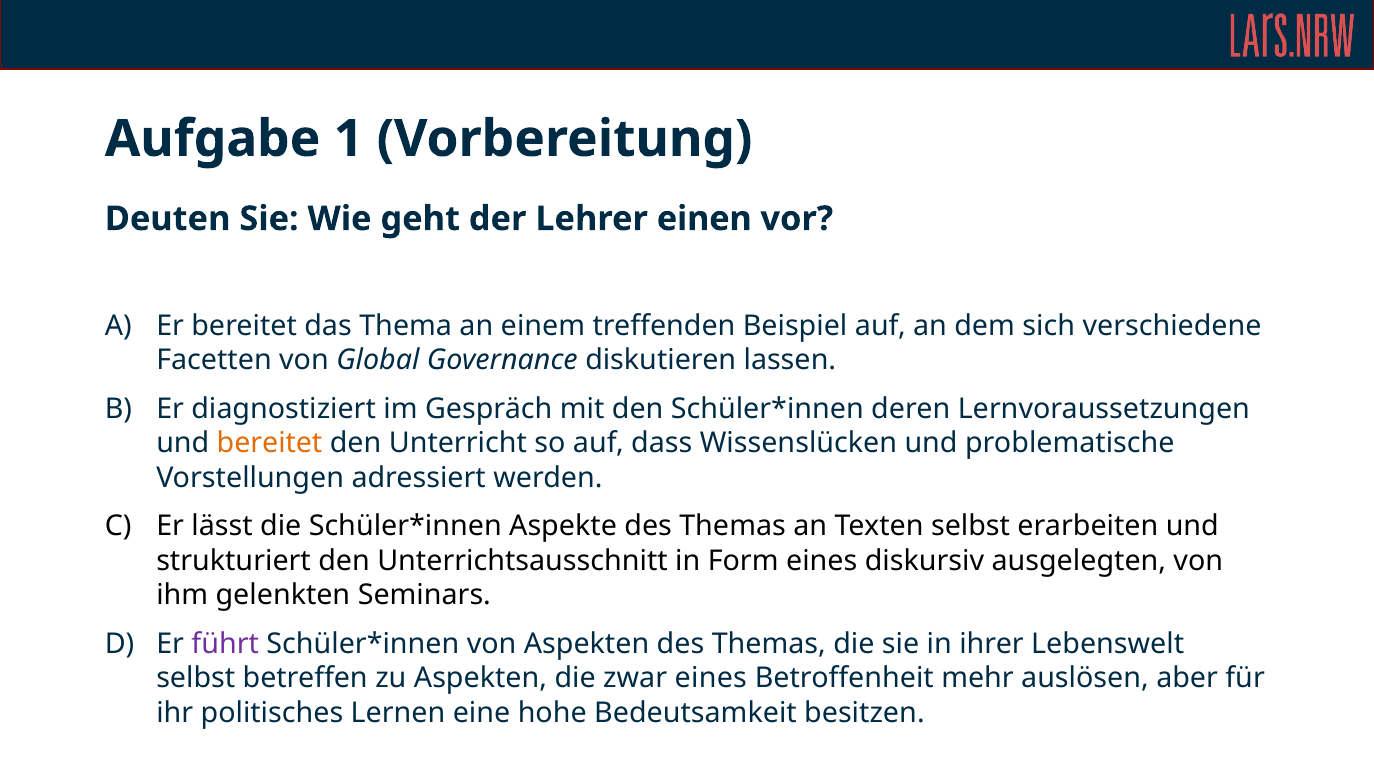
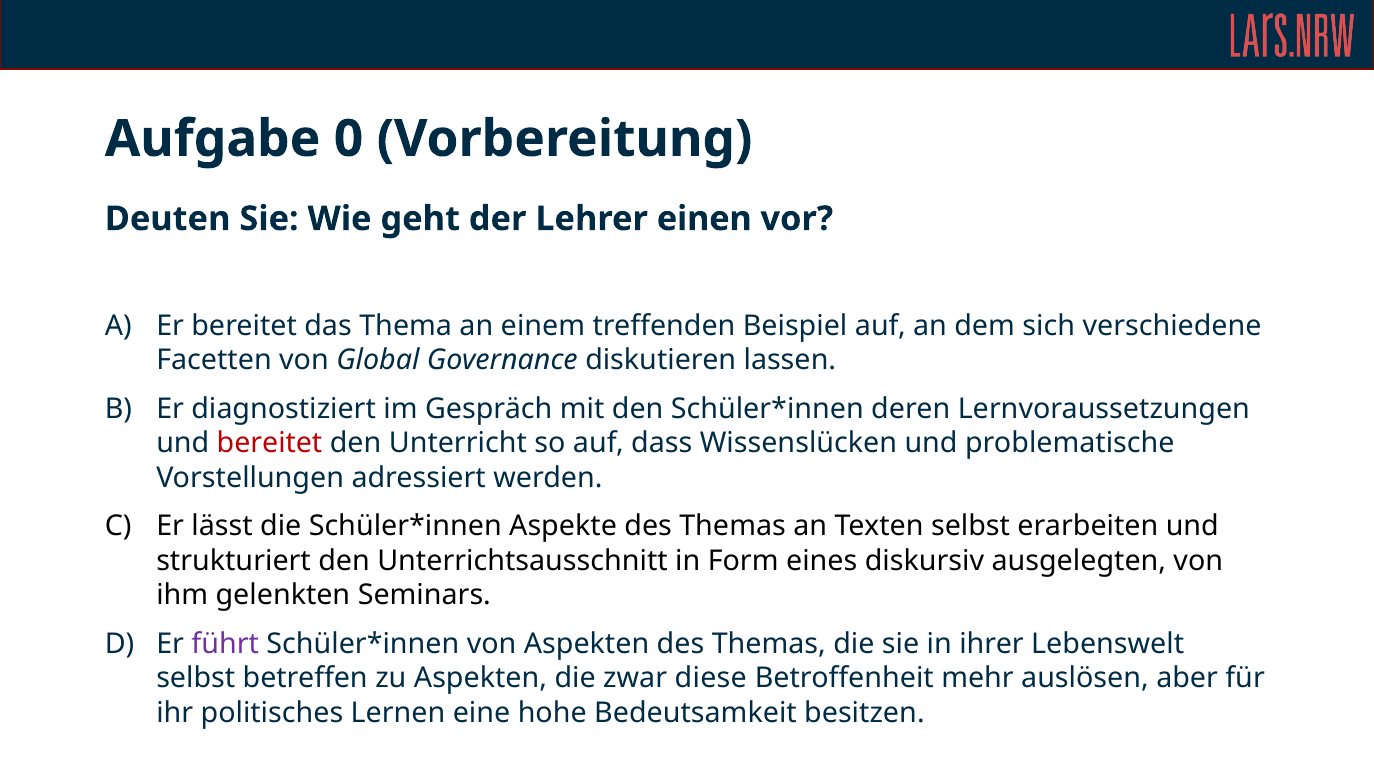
1: 1 -> 0
bereitet at (270, 443) colour: orange -> red
zwar eines: eines -> diese
